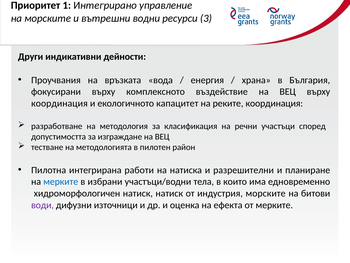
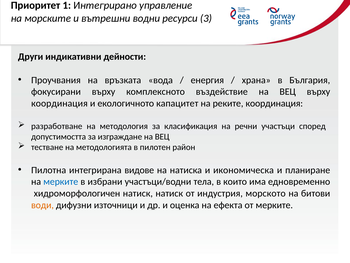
работи: работи -> видове
разрешителни: разрешителни -> икономическа
индустрия морските: морските -> морското
води colour: purple -> orange
